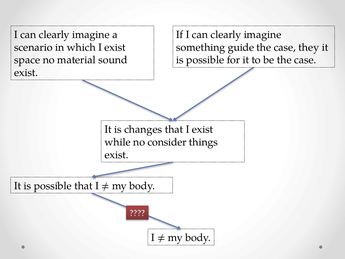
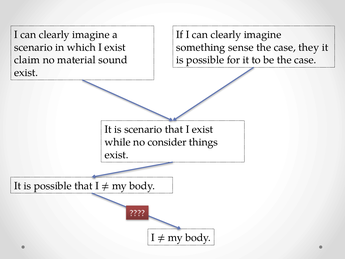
guide: guide -> sense
space: space -> claim
is changes: changes -> scenario
